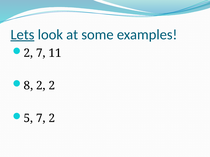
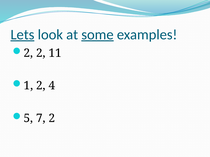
some underline: none -> present
2 7: 7 -> 2
8: 8 -> 1
2 2: 2 -> 4
